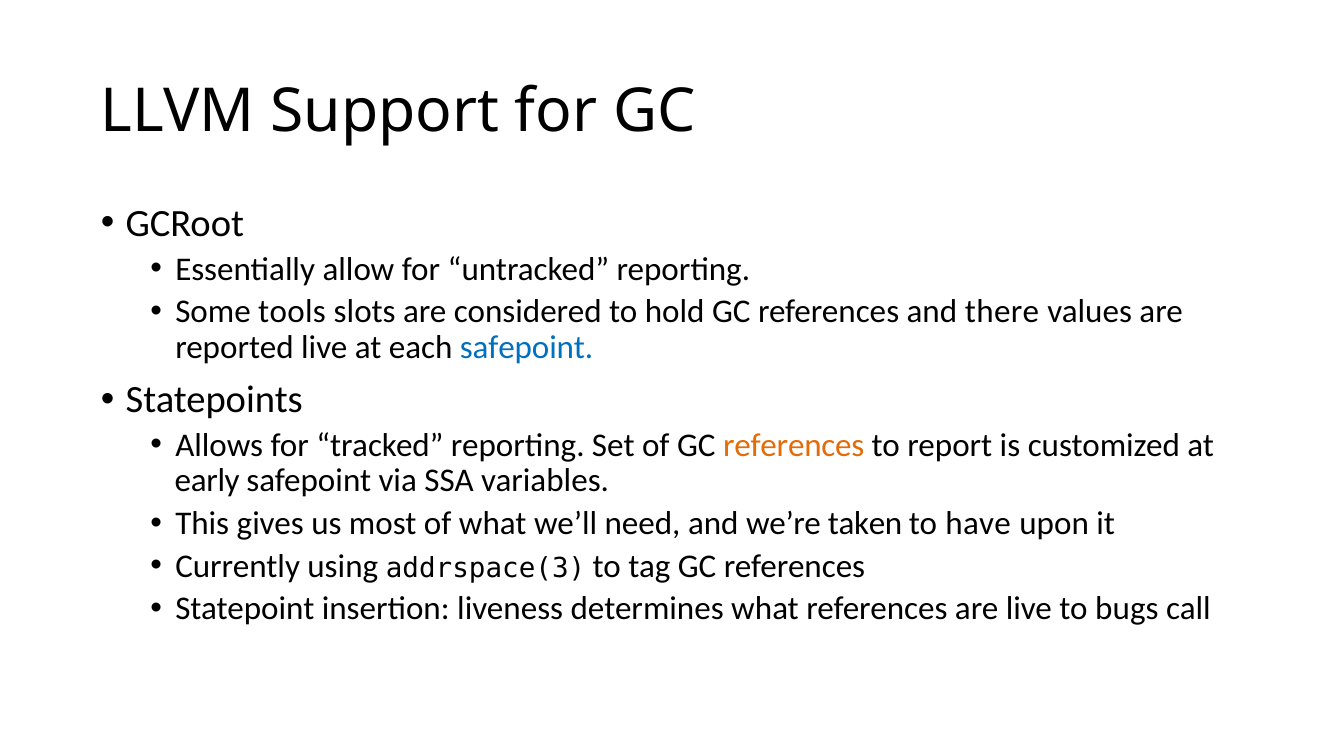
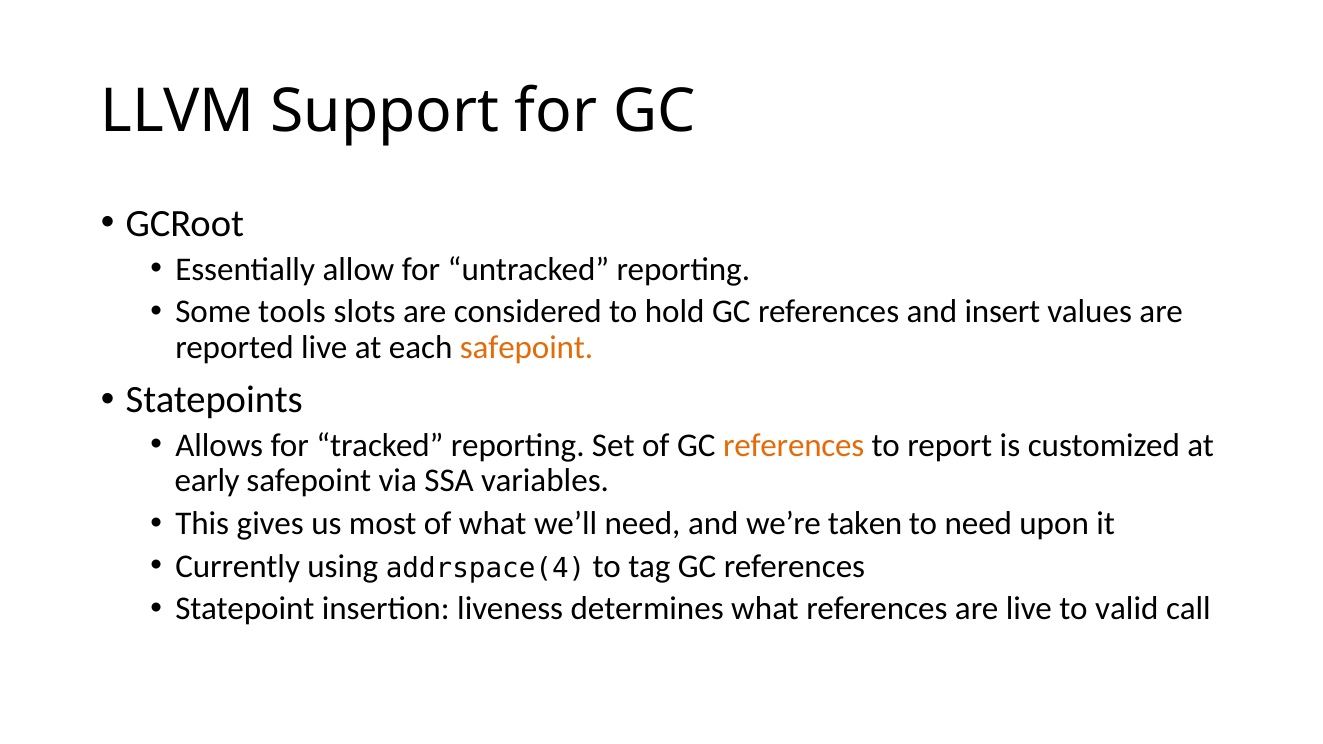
there: there -> insert
safepoint at (527, 347) colour: blue -> orange
to have: have -> need
addrspace(3: addrspace(3 -> addrspace(4
bugs: bugs -> valid
